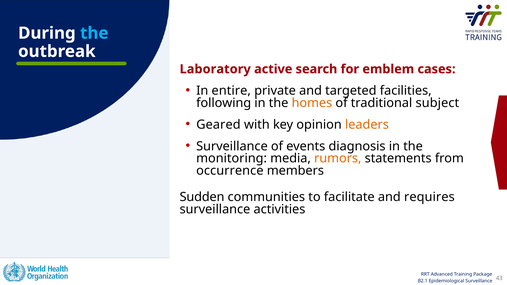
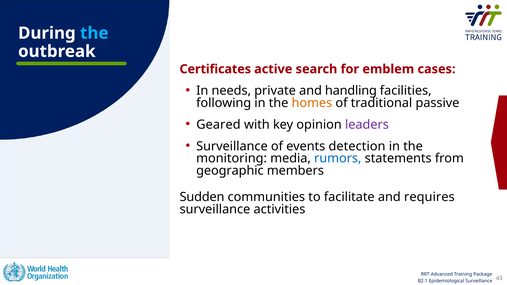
Laboratory: Laboratory -> Certificates
entire: entire -> needs
targeted: targeted -> handling
subject: subject -> passive
leaders colour: orange -> purple
diagnosis: diagnosis -> detection
rumors colour: orange -> blue
occurrence: occurrence -> geographic
